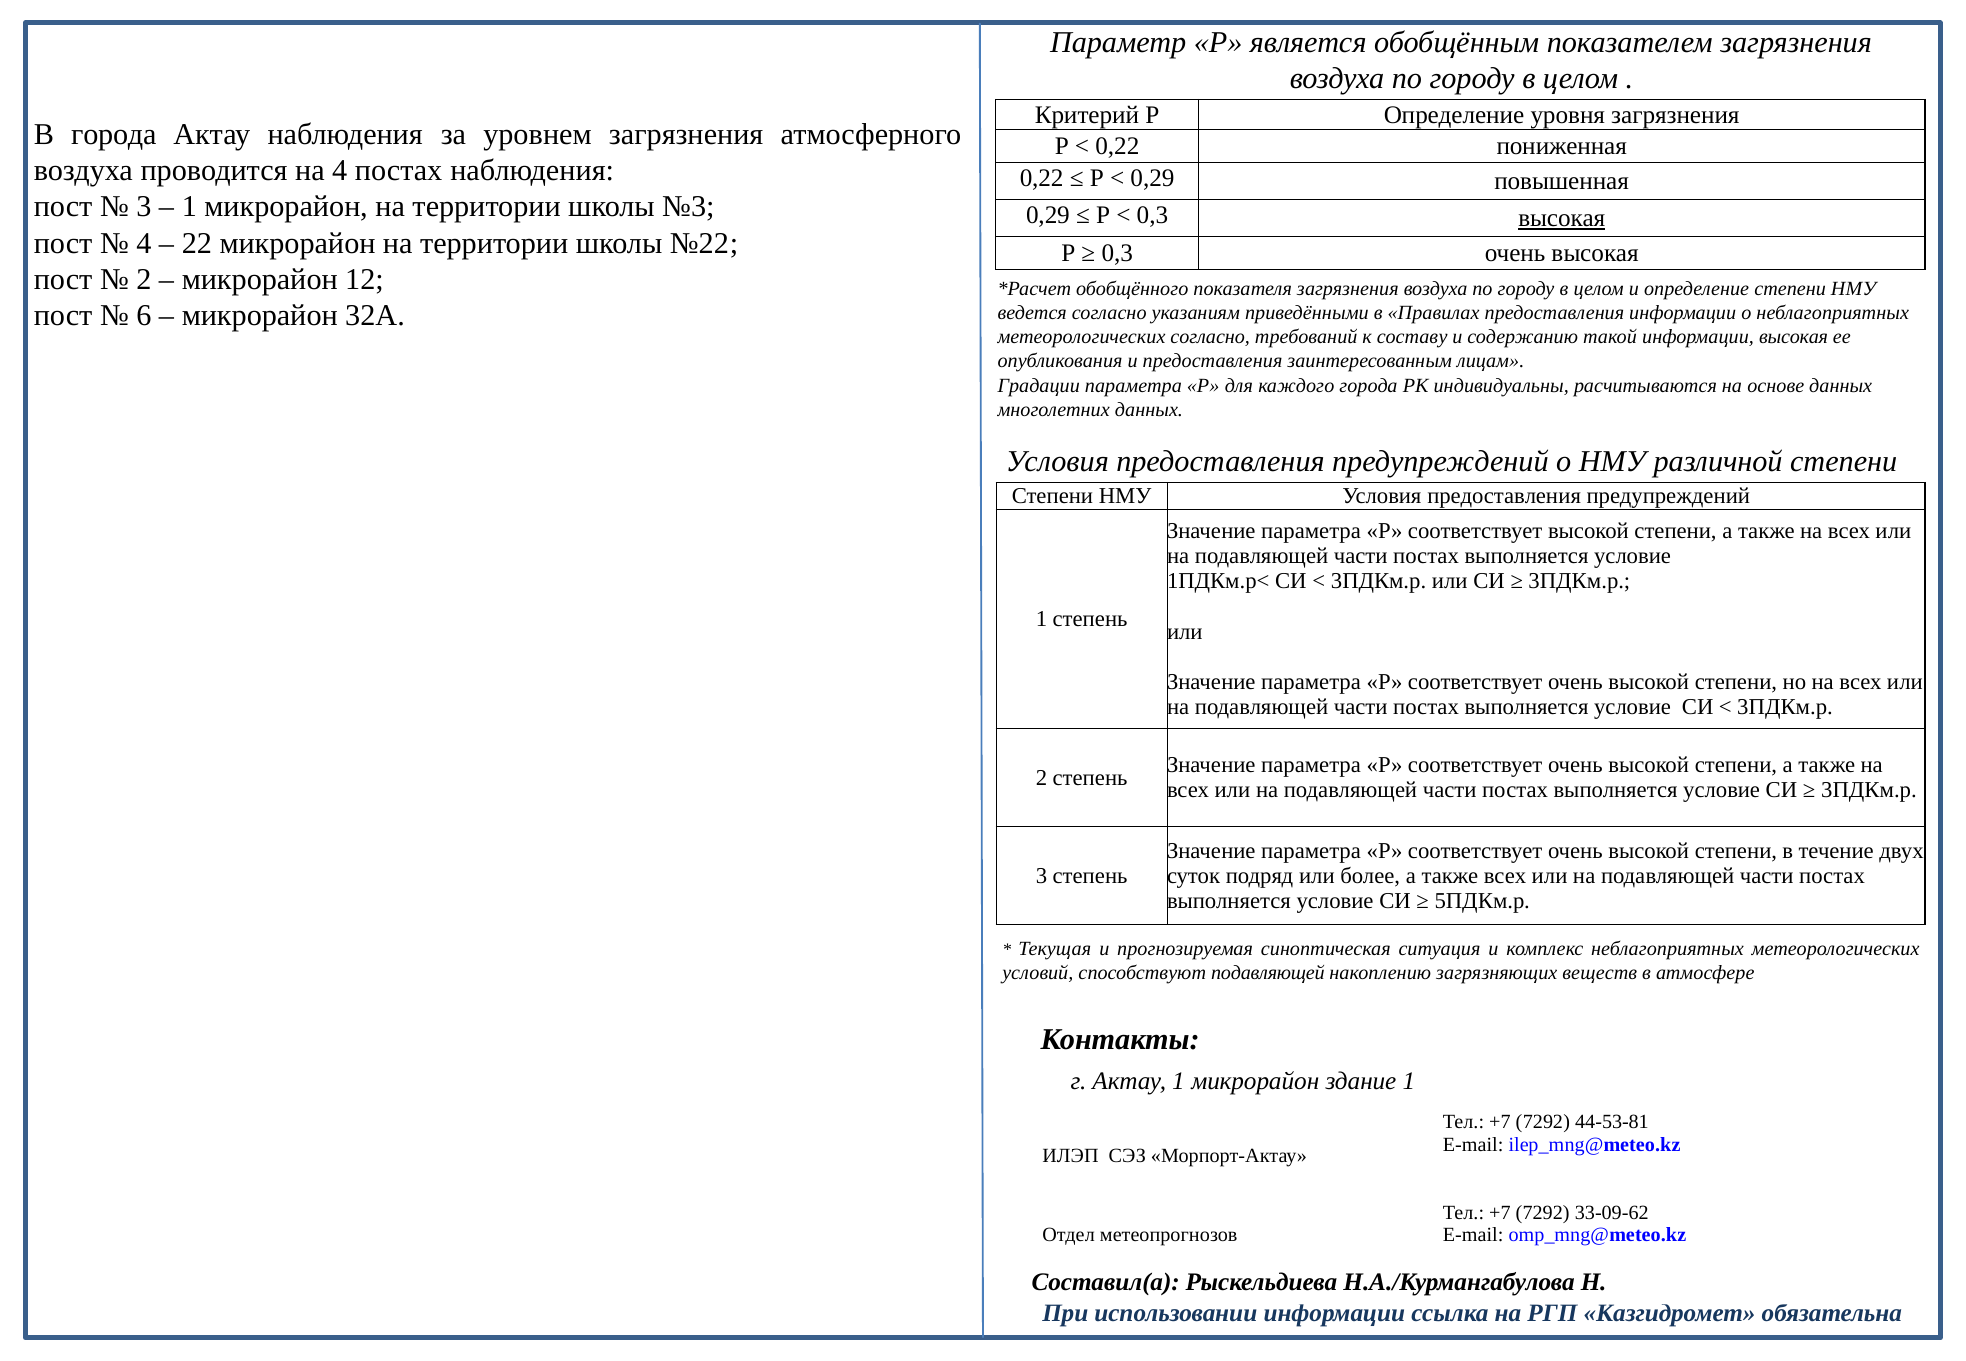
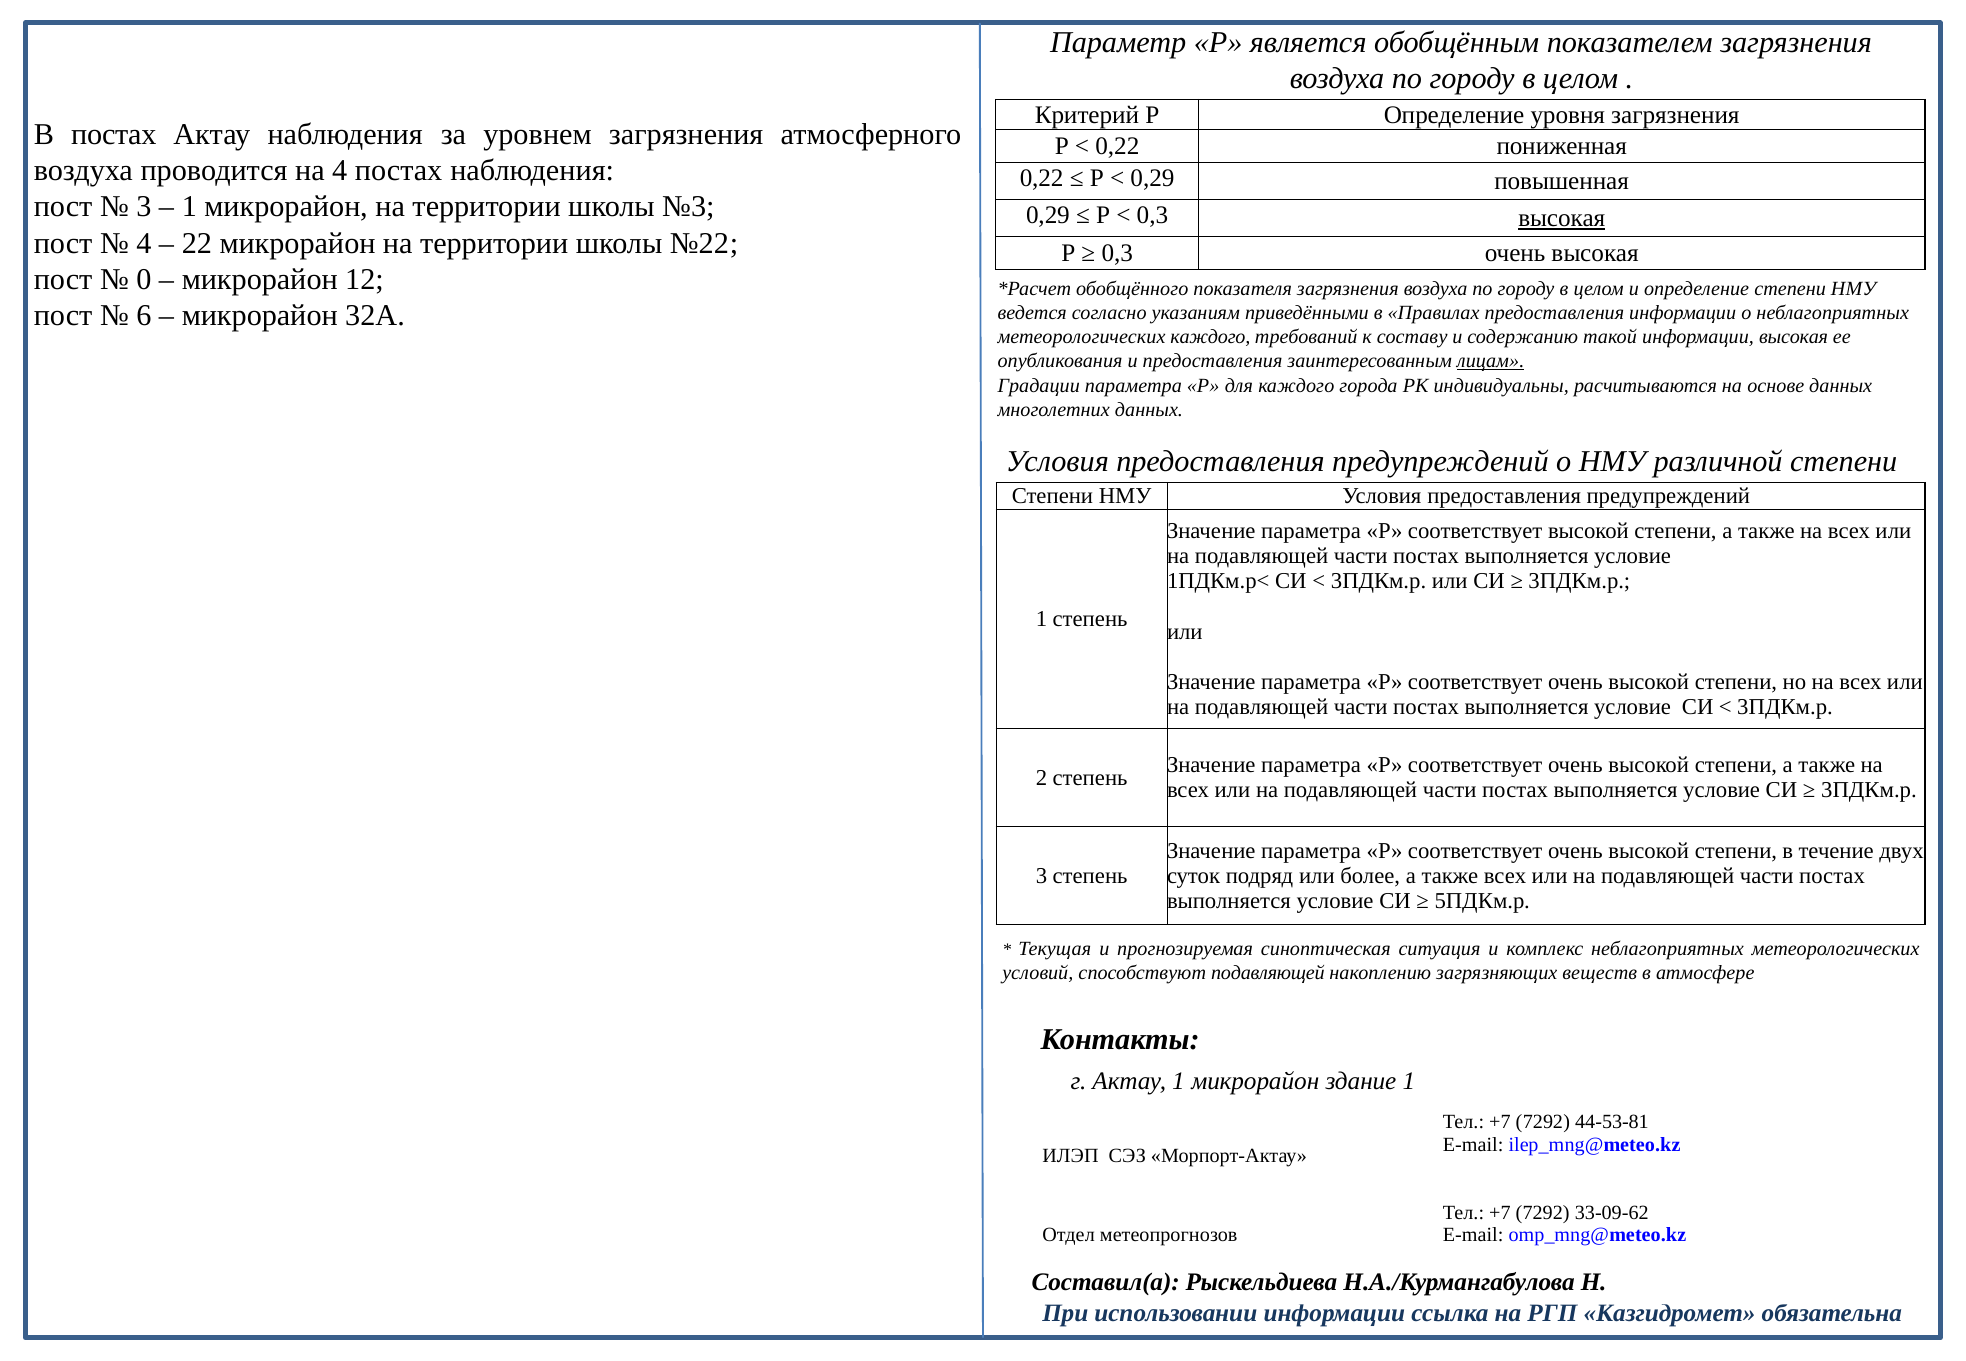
В города: города -> постах
2 at (144, 279): 2 -> 0
метеорологических согласно: согласно -> каждого
лицам underline: none -> present
